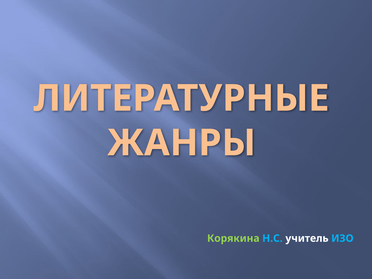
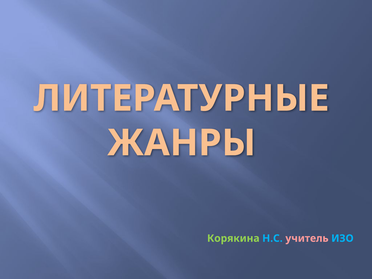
учитель colour: white -> pink
